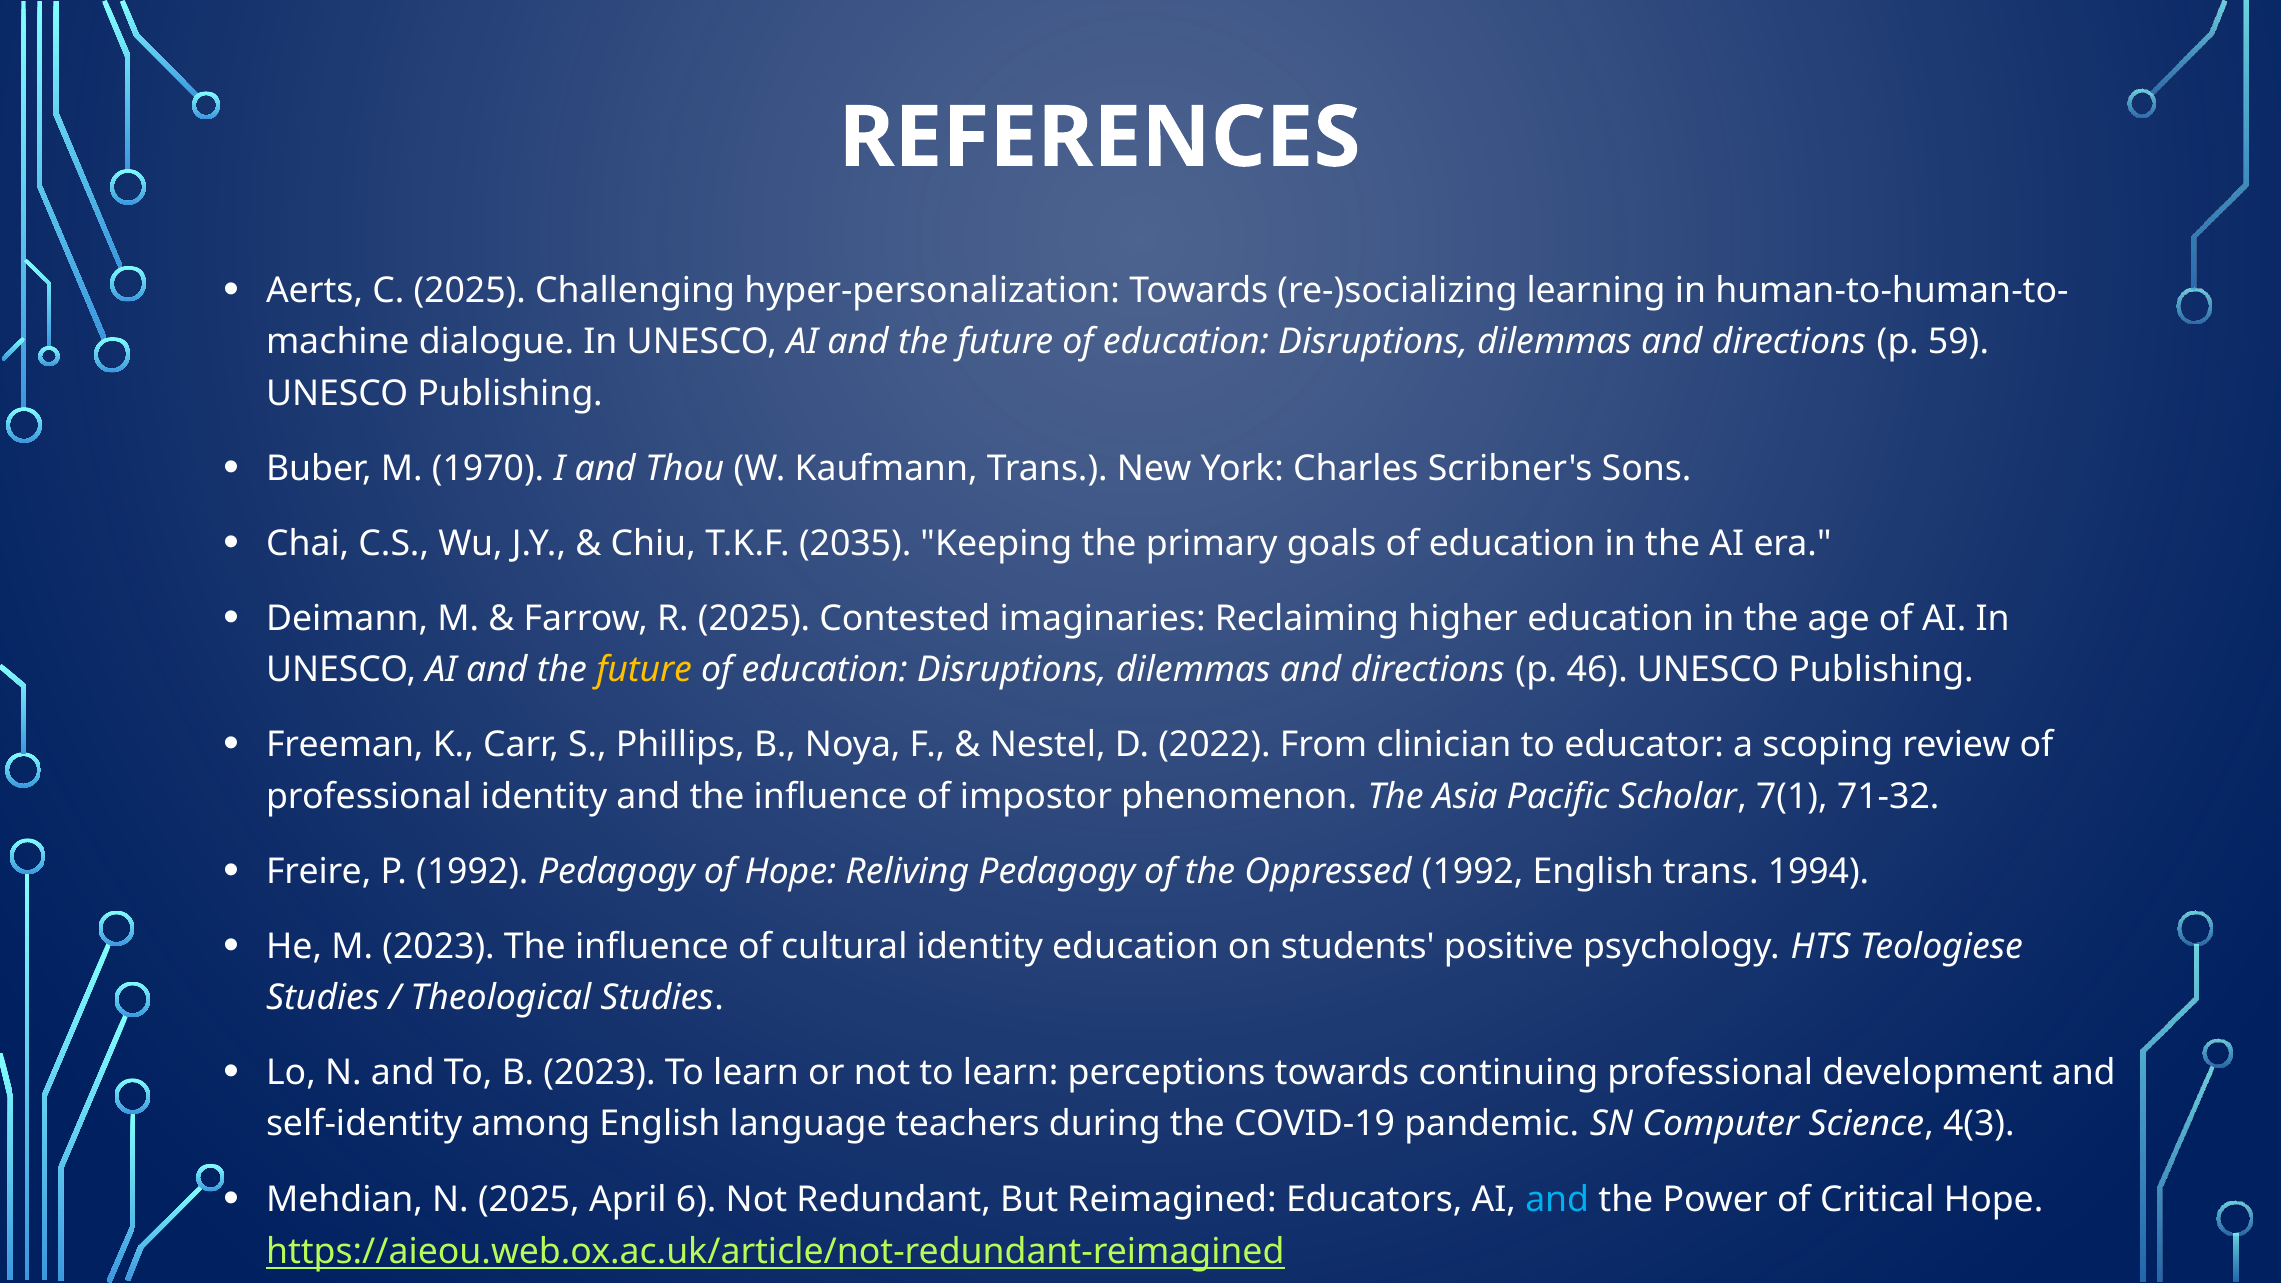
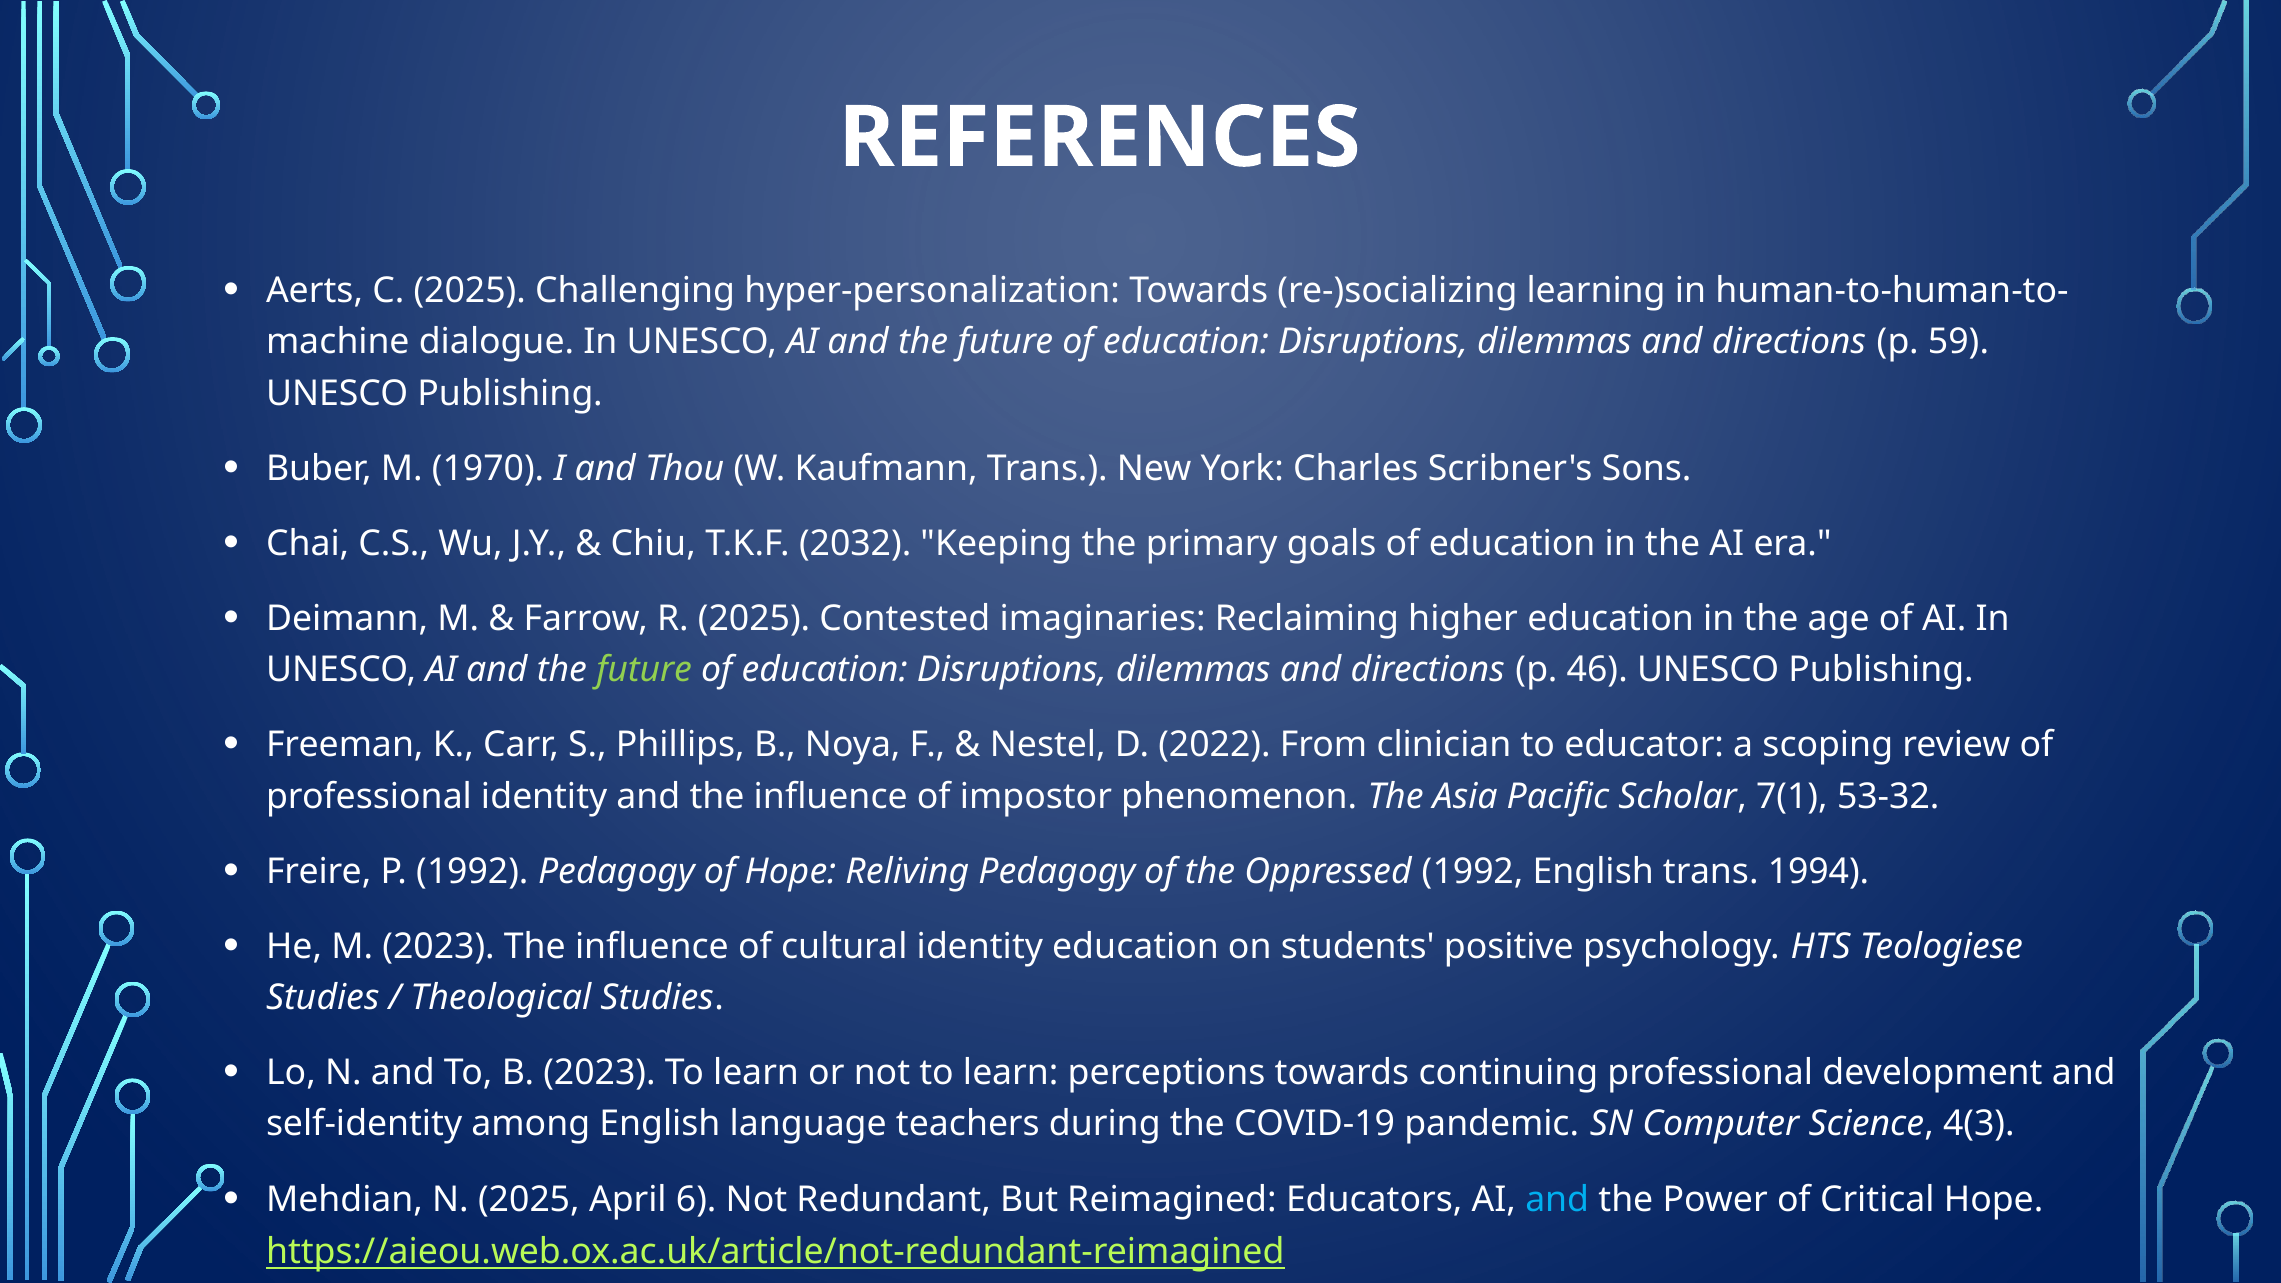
2035: 2035 -> 2032
future at (644, 670) colour: yellow -> light green
71-32: 71-32 -> 53-32
